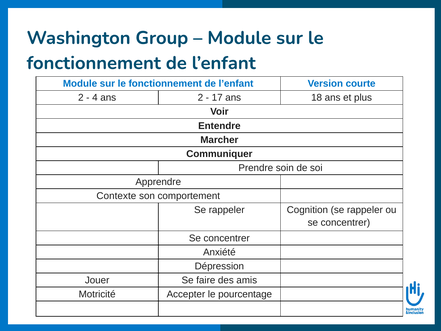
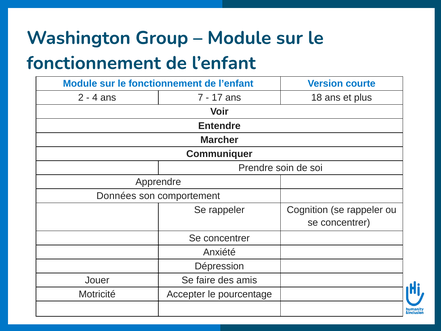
ans 2: 2 -> 7
Contexte: Contexte -> Données
